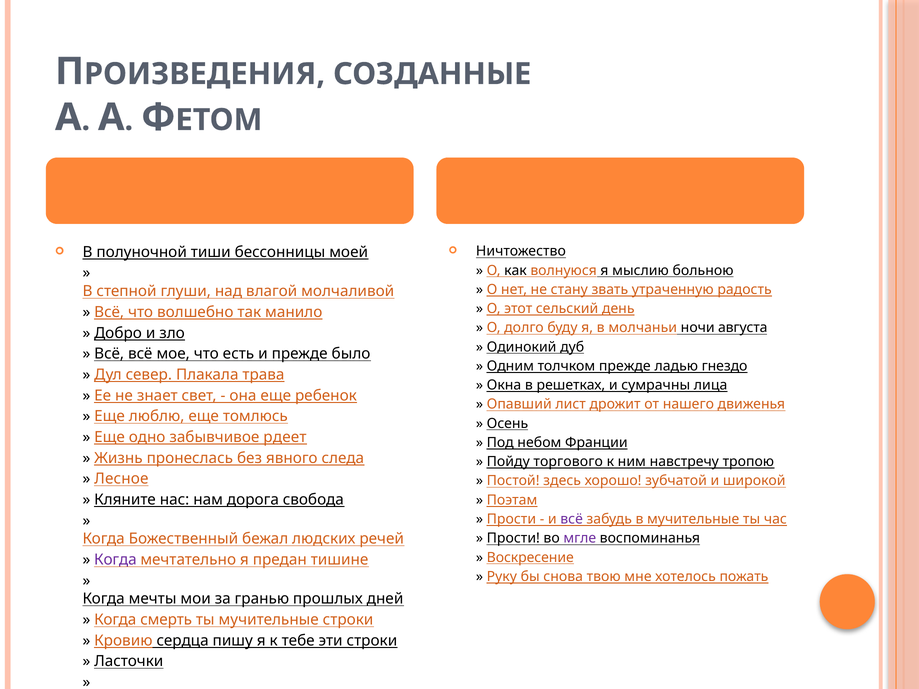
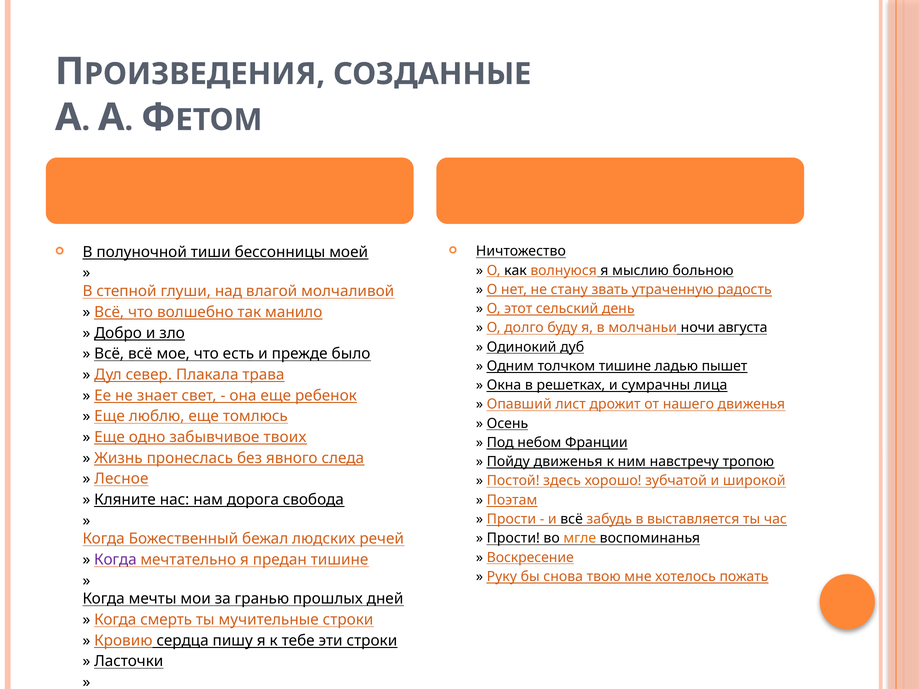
толчком прежде: прежде -> тишине
гнездо: гнездо -> пышет
рдеет: рдеет -> твоих
Пойду торгового: торгового -> движенья
всё at (572, 519) colour: purple -> black
в мучительные: мучительные -> выставляется
мгле colour: purple -> orange
